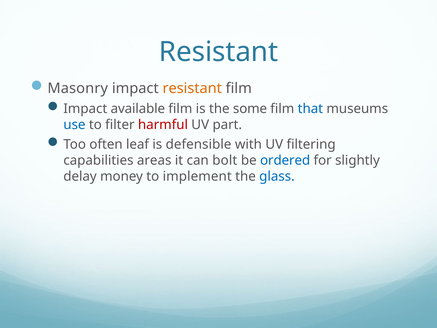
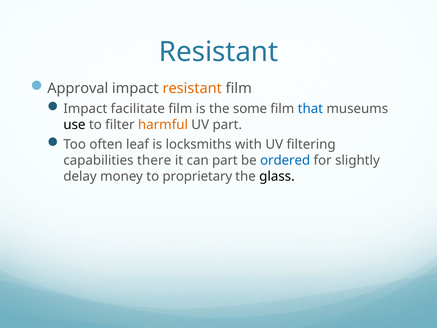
Masonry: Masonry -> Approval
available: available -> facilitate
use colour: blue -> black
harmful colour: red -> orange
defensible: defensible -> locksmiths
areas: areas -> there
can bolt: bolt -> part
implement: implement -> proprietary
glass colour: blue -> black
